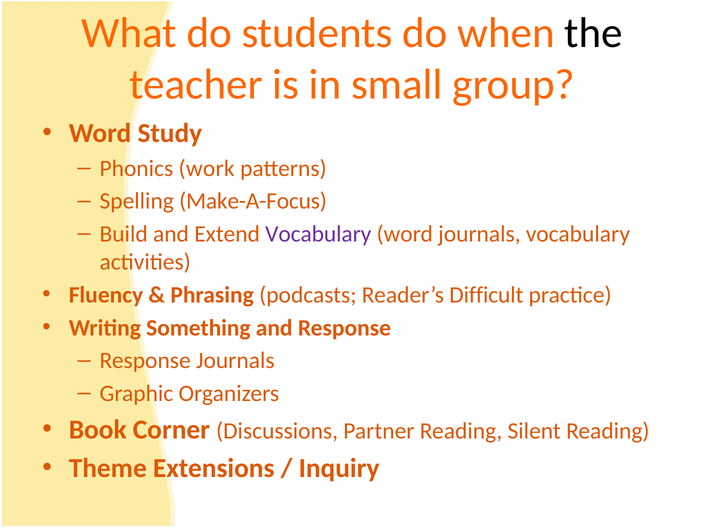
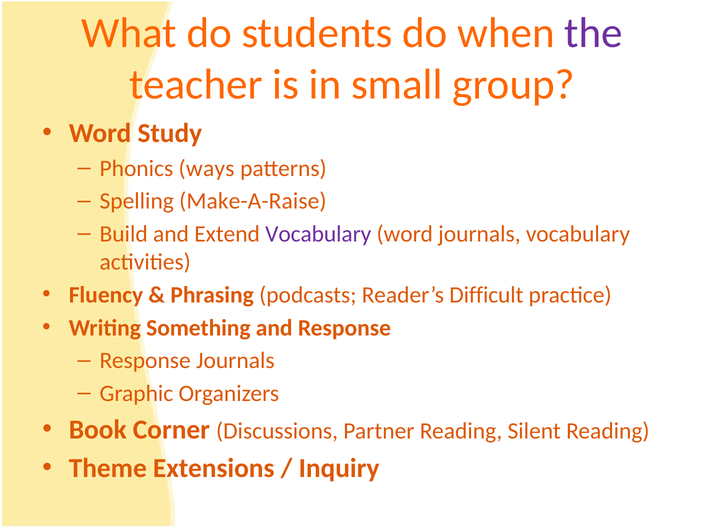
the colour: black -> purple
work: work -> ways
Make-A-Focus: Make-A-Focus -> Make-A-Raise
